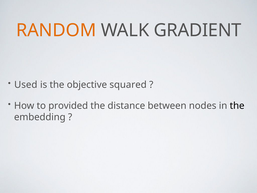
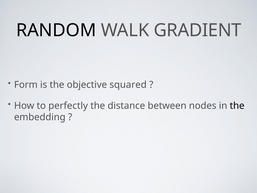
RANDOM colour: orange -> black
Used: Used -> Form
provided: provided -> perfectly
